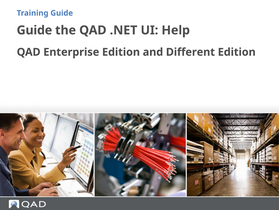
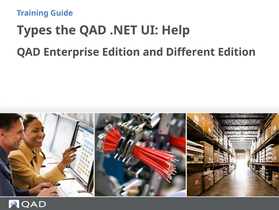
Guide at (34, 30): Guide -> Types
